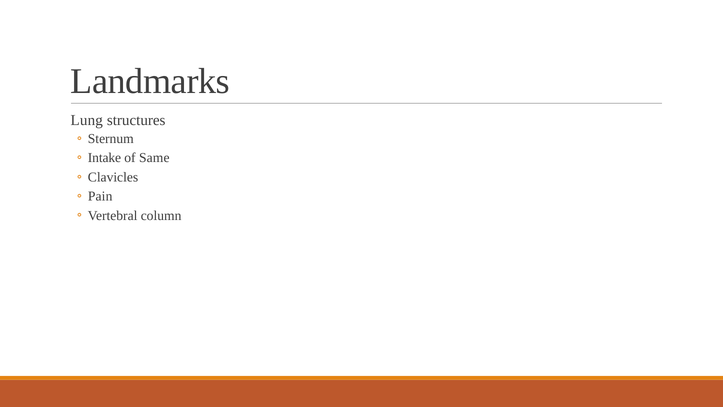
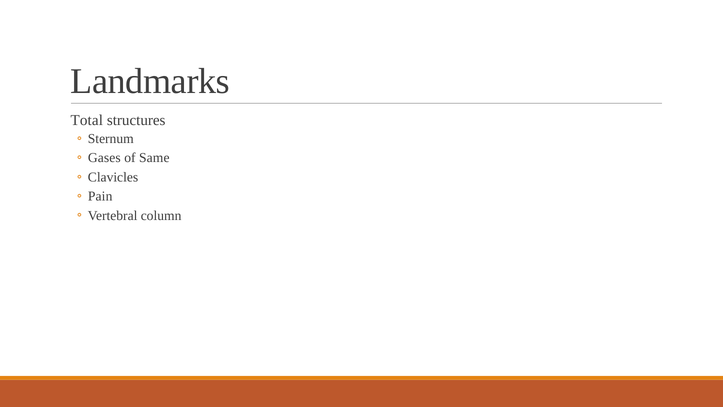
Lung: Lung -> Total
Intake: Intake -> Gases
